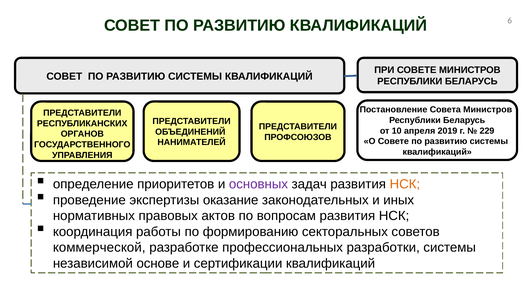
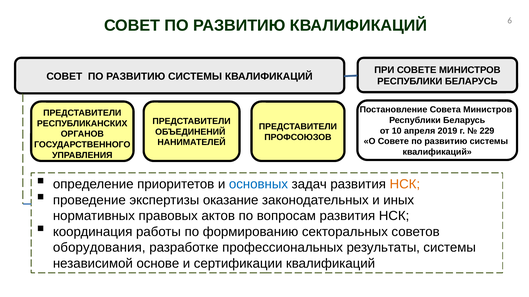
основных colour: purple -> blue
коммерческой: коммерческой -> оборудования
разработки: разработки -> результаты
